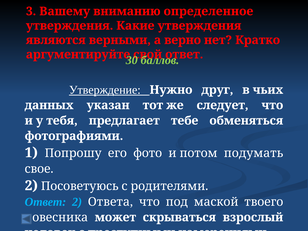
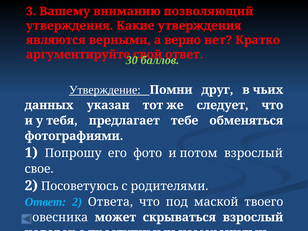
определенное: определенное -> позволяющий
Нужно: Нужно -> Помни
потом подумать: подумать -> взрослый
